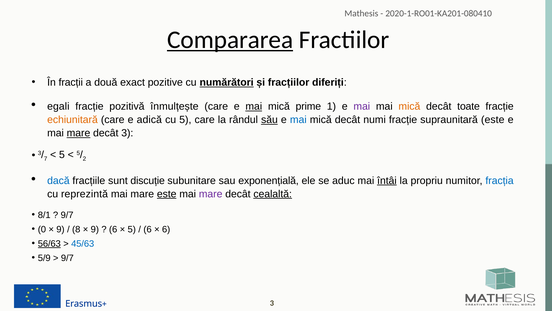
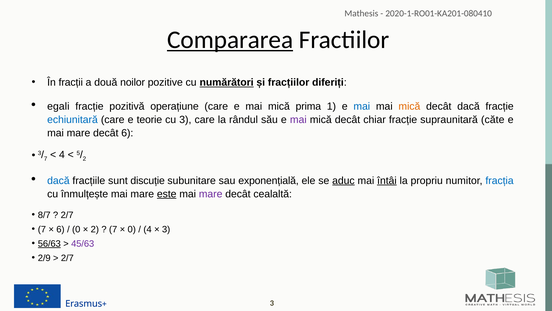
exact: exact -> noilor
înmulțește: înmulțește -> operațiune
mai at (254, 106) underline: present -> none
prime: prime -> prima
mai at (362, 106) colour: purple -> blue
decât toate: toate -> dacă
echiunitară colour: orange -> blue
adică: adică -> teorie
cu 5: 5 -> 3
său underline: present -> none
mai at (298, 120) colour: blue -> purple
numi: numi -> chiar
supraunitară este: este -> căte
mare at (78, 133) underline: present -> none
decât 3: 3 -> 6
5 at (62, 155): 5 -> 4
aduc underline: none -> present
reprezintă: reprezintă -> înmulțește
cealaltă underline: present -> none
8/1: 8/1 -> 8/7
9/7 at (67, 215): 9/7 -> 2/7
0 at (42, 229): 0 -> 7
9 at (60, 229): 9 -> 6
8 at (76, 229): 8 -> 0
9 at (95, 229): 9 -> 2
6 at (113, 229): 6 -> 7
5 at (132, 229): 5 -> 0
6 at (148, 229): 6 -> 4
6 at (166, 229): 6 -> 3
45/63 colour: blue -> purple
5/9: 5/9 -> 2/9
9/7 at (67, 258): 9/7 -> 2/7
